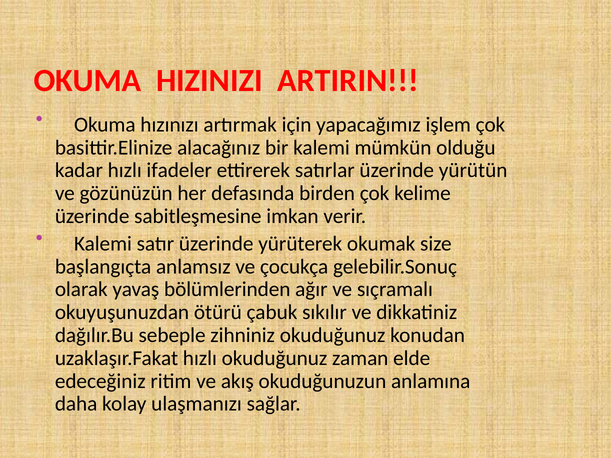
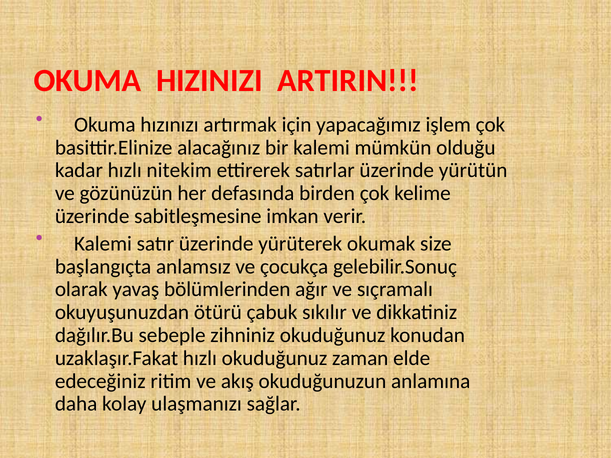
ifadeler: ifadeler -> nitekim
